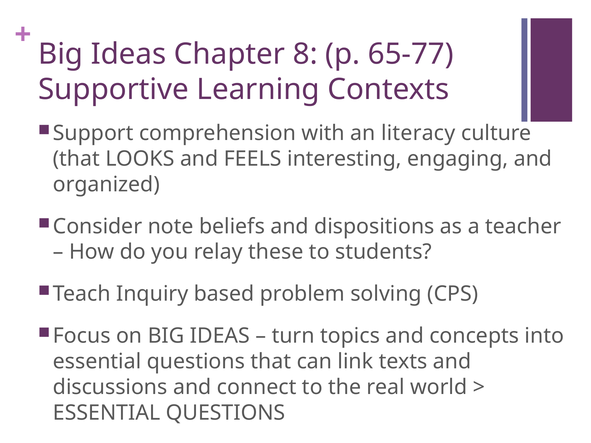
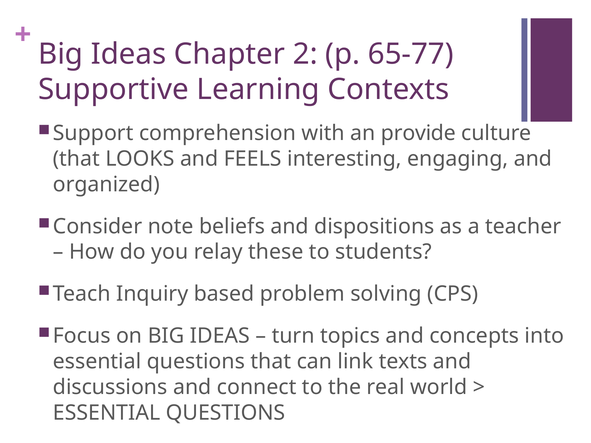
8: 8 -> 2
literacy: literacy -> provide
